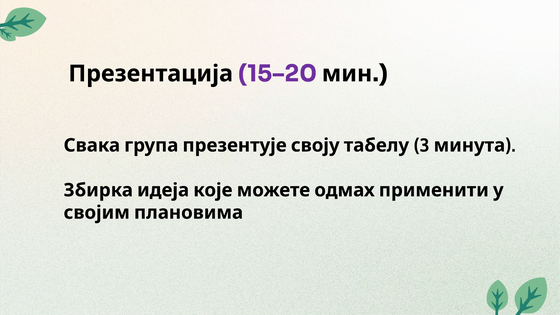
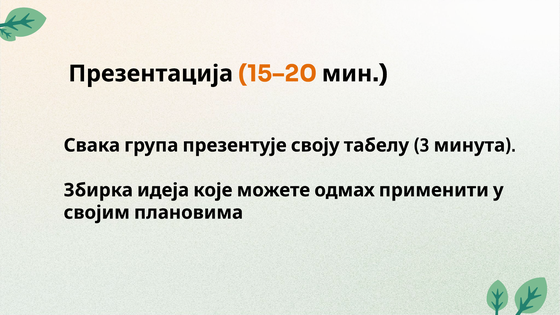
15–20 colour: purple -> orange
